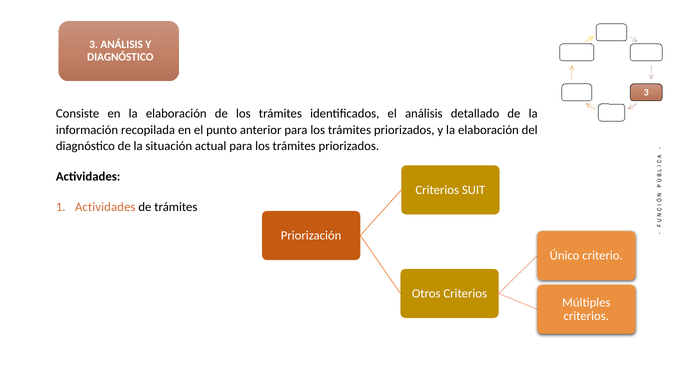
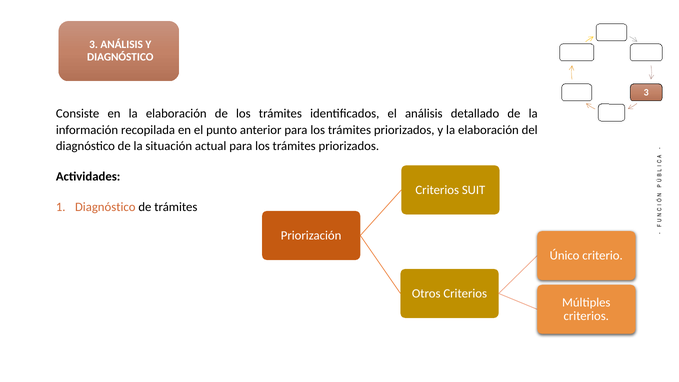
Actividades at (105, 207): Actividades -> Diagnóstico
